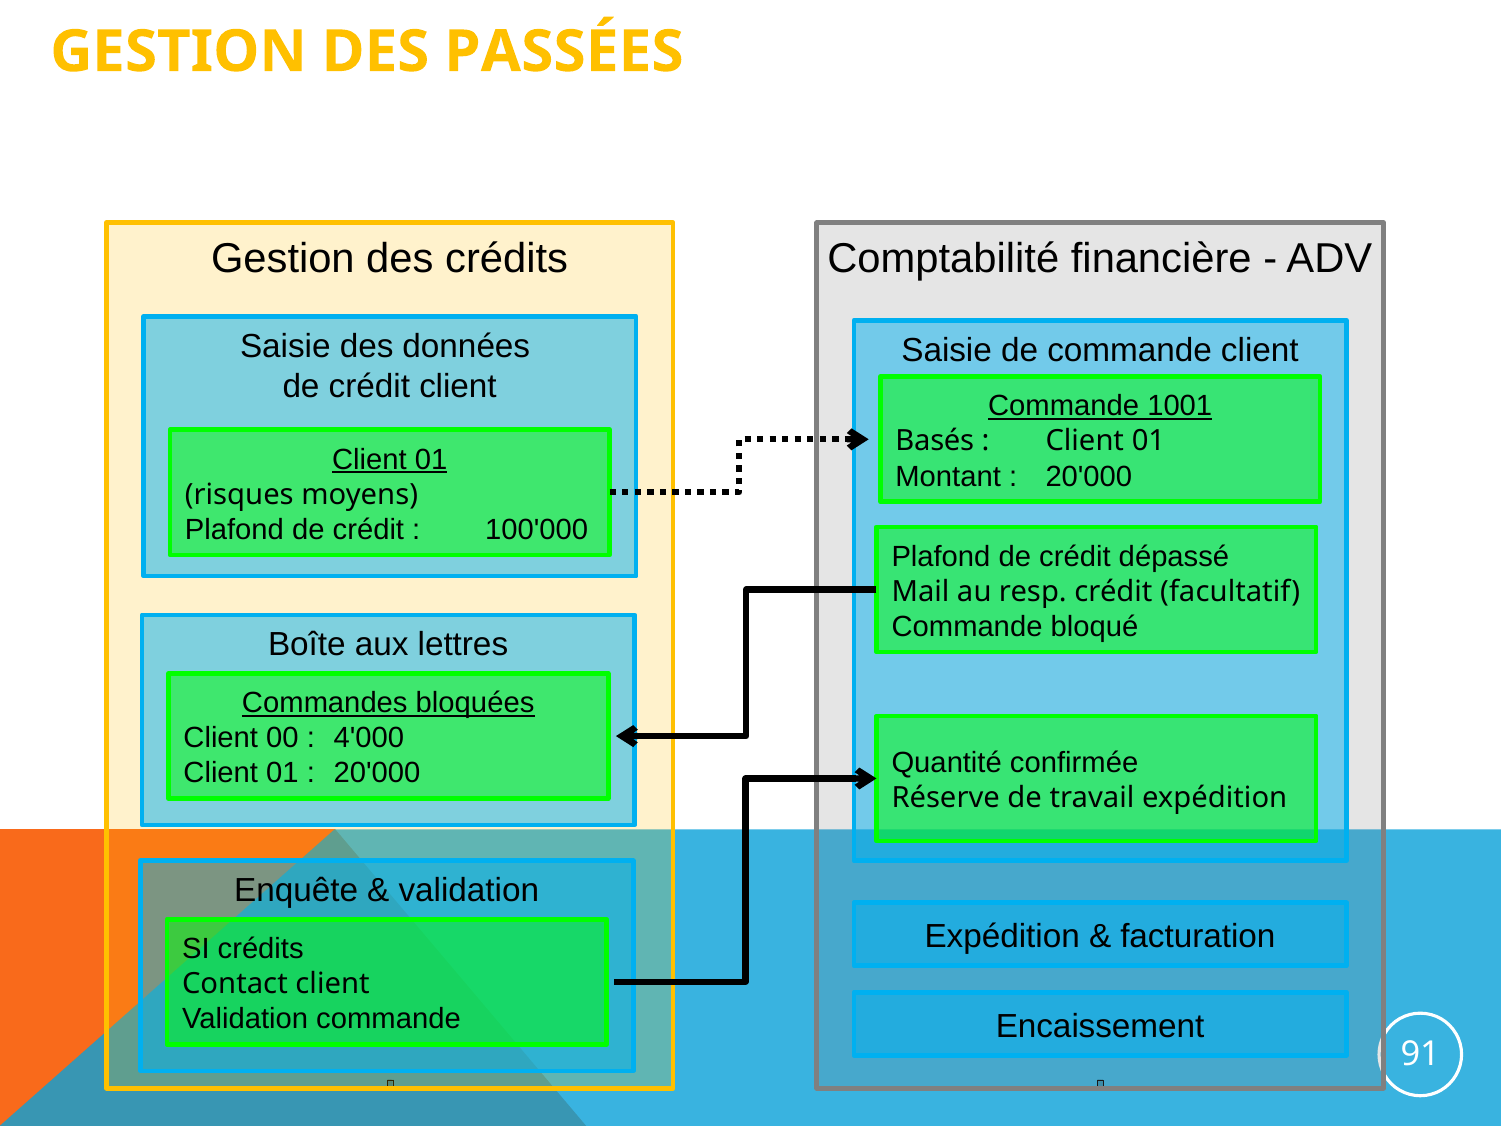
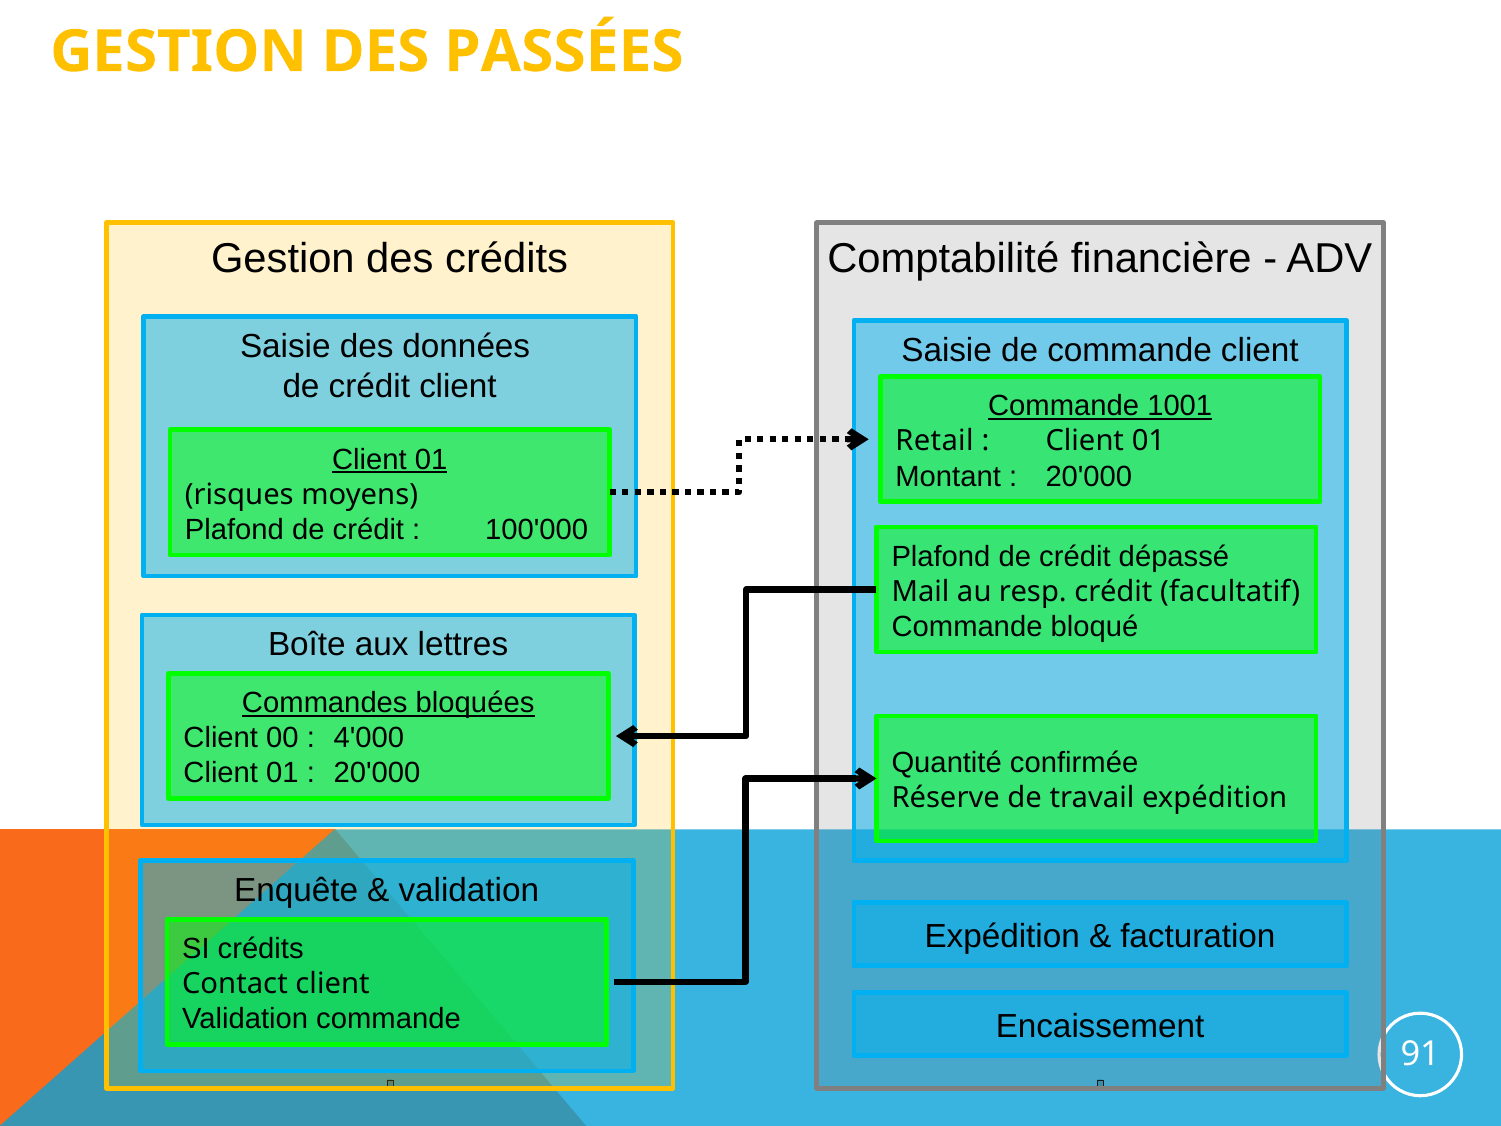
Basés: Basés -> Retail
